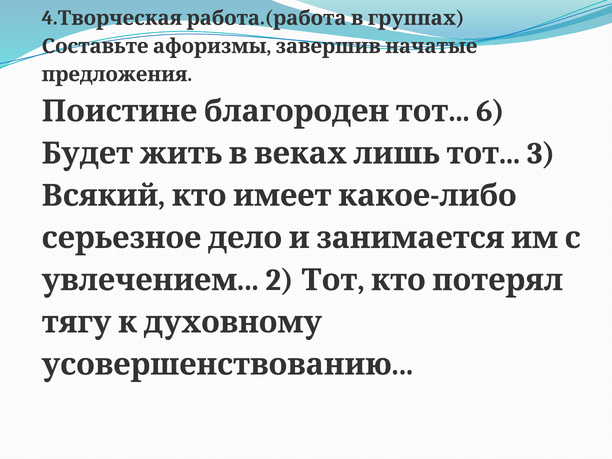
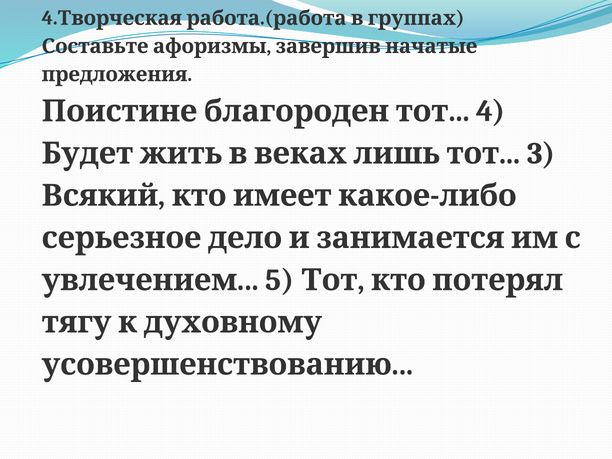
6 at (491, 111): 6 -> 4
2: 2 -> 5
